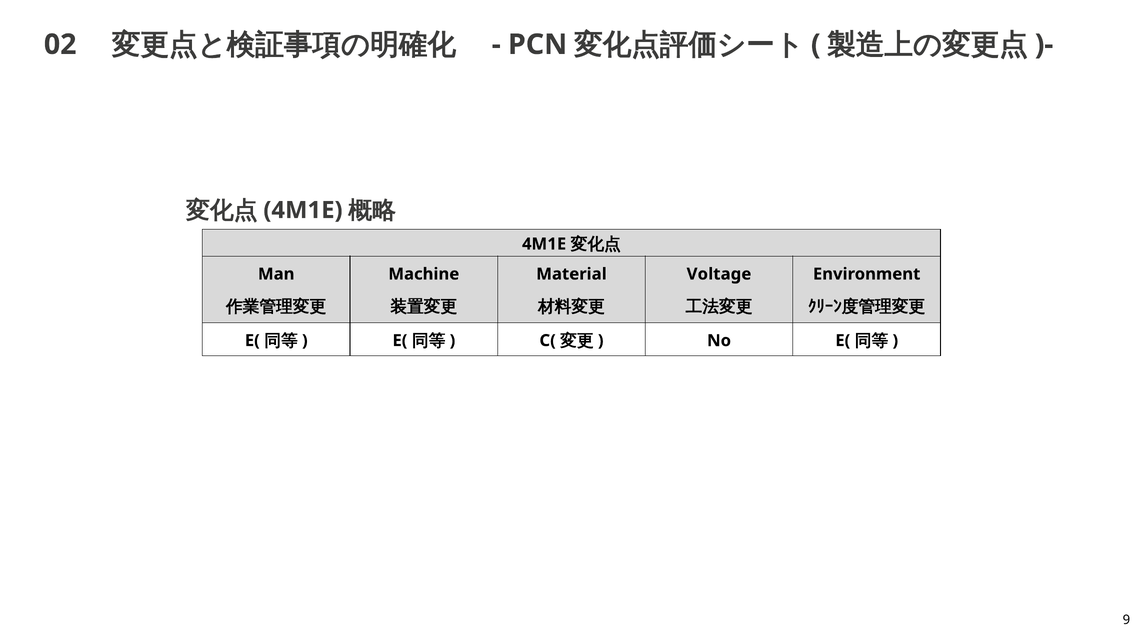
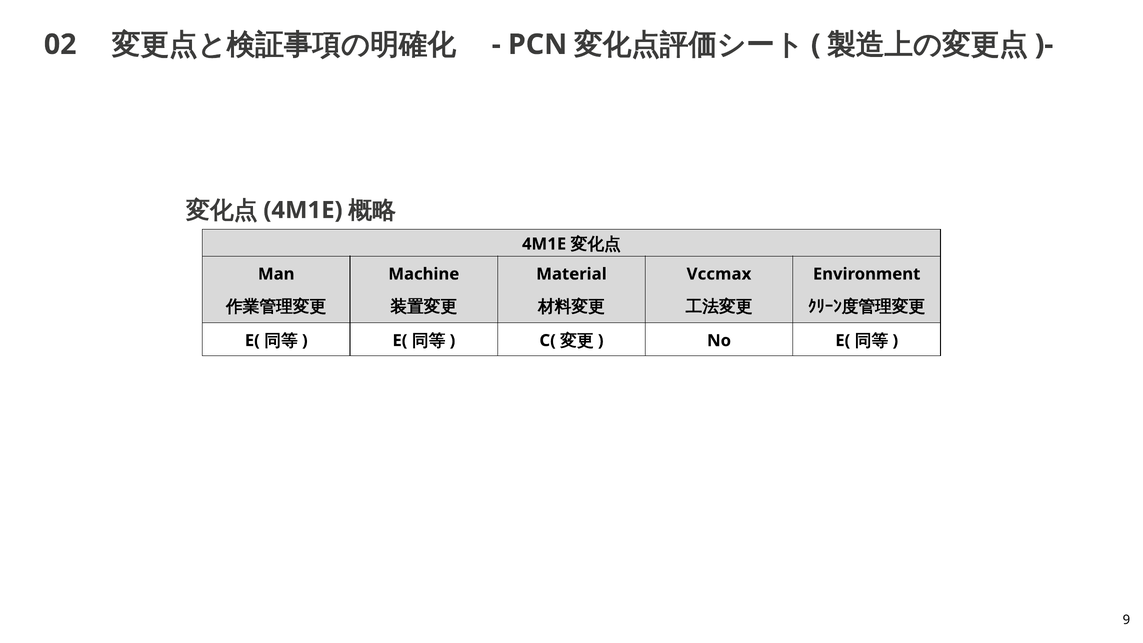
Voltage: Voltage -> Vccmax
